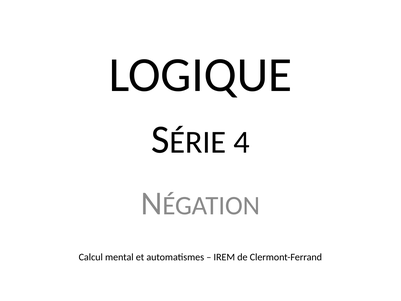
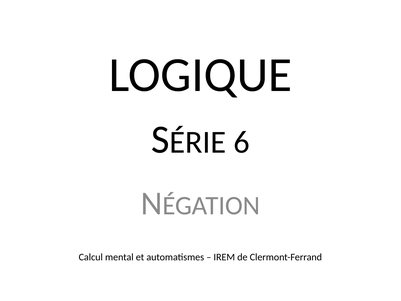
4: 4 -> 6
